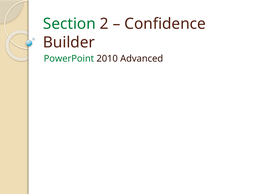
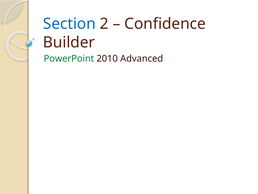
Section colour: green -> blue
